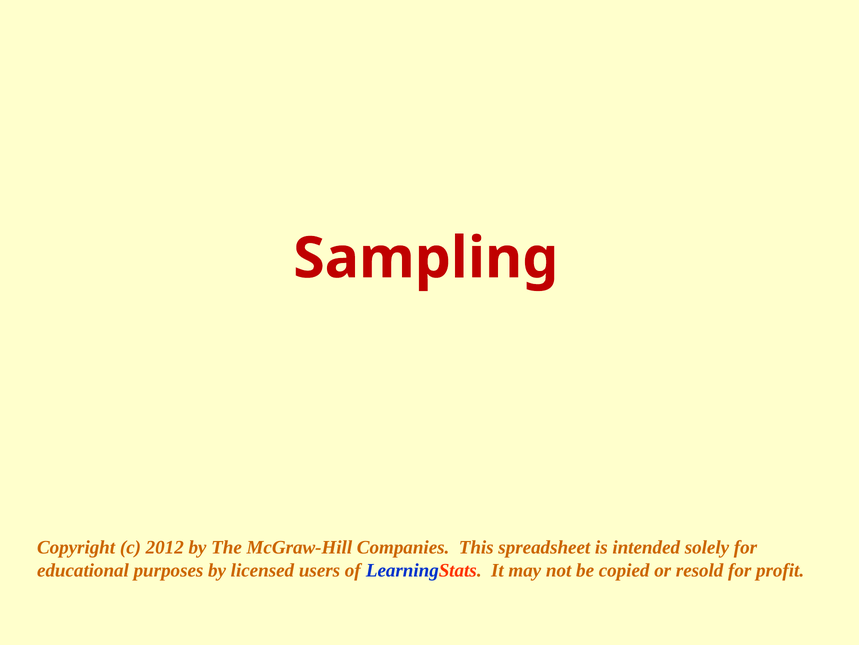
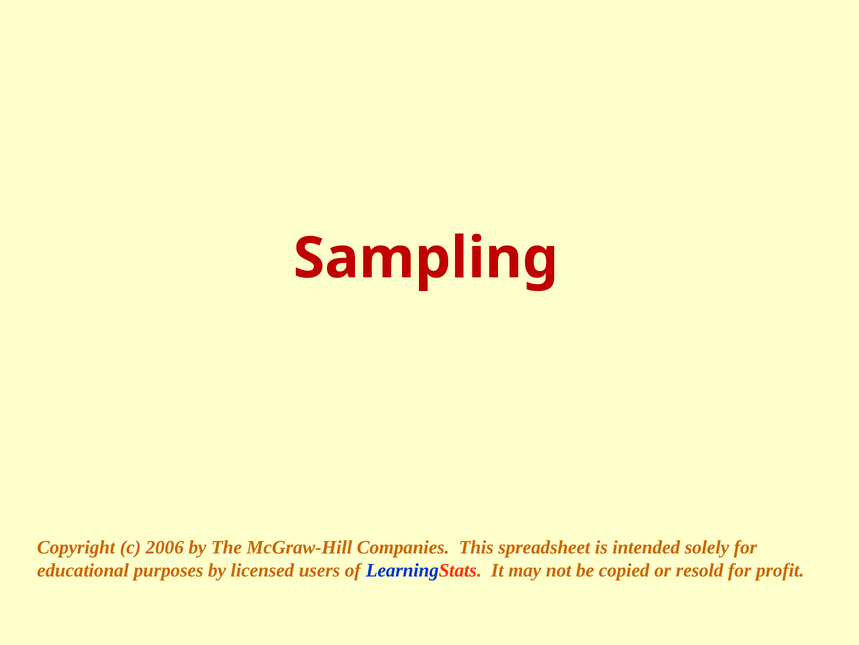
2012: 2012 -> 2006
